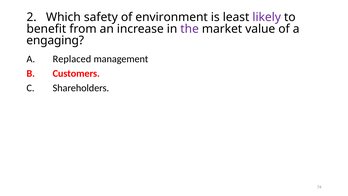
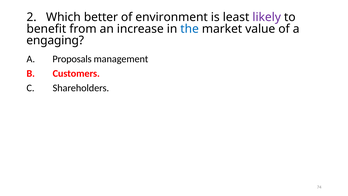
safety: safety -> better
the colour: purple -> blue
Replaced: Replaced -> Proposals
